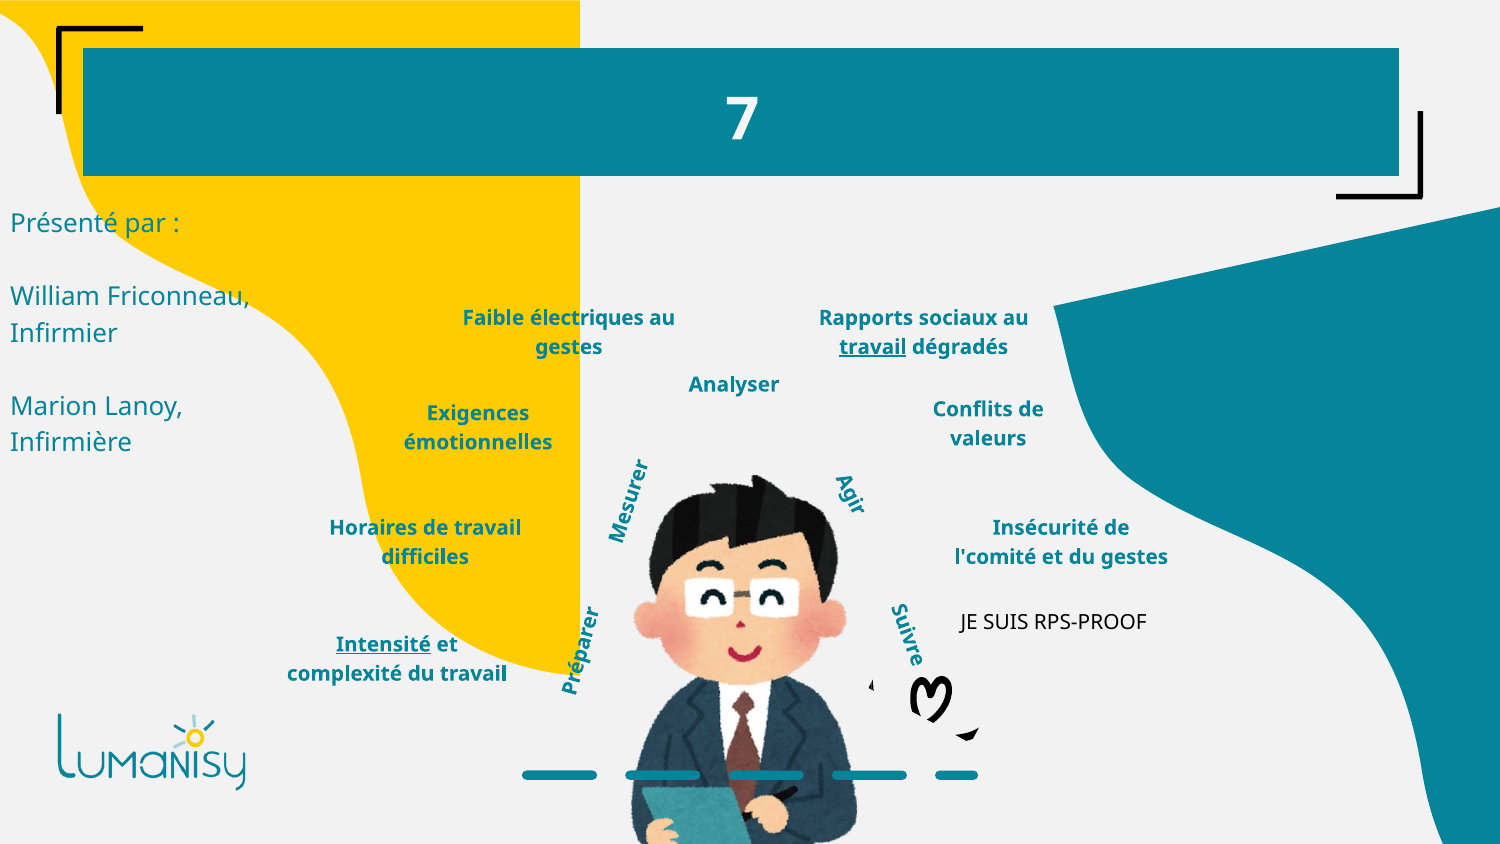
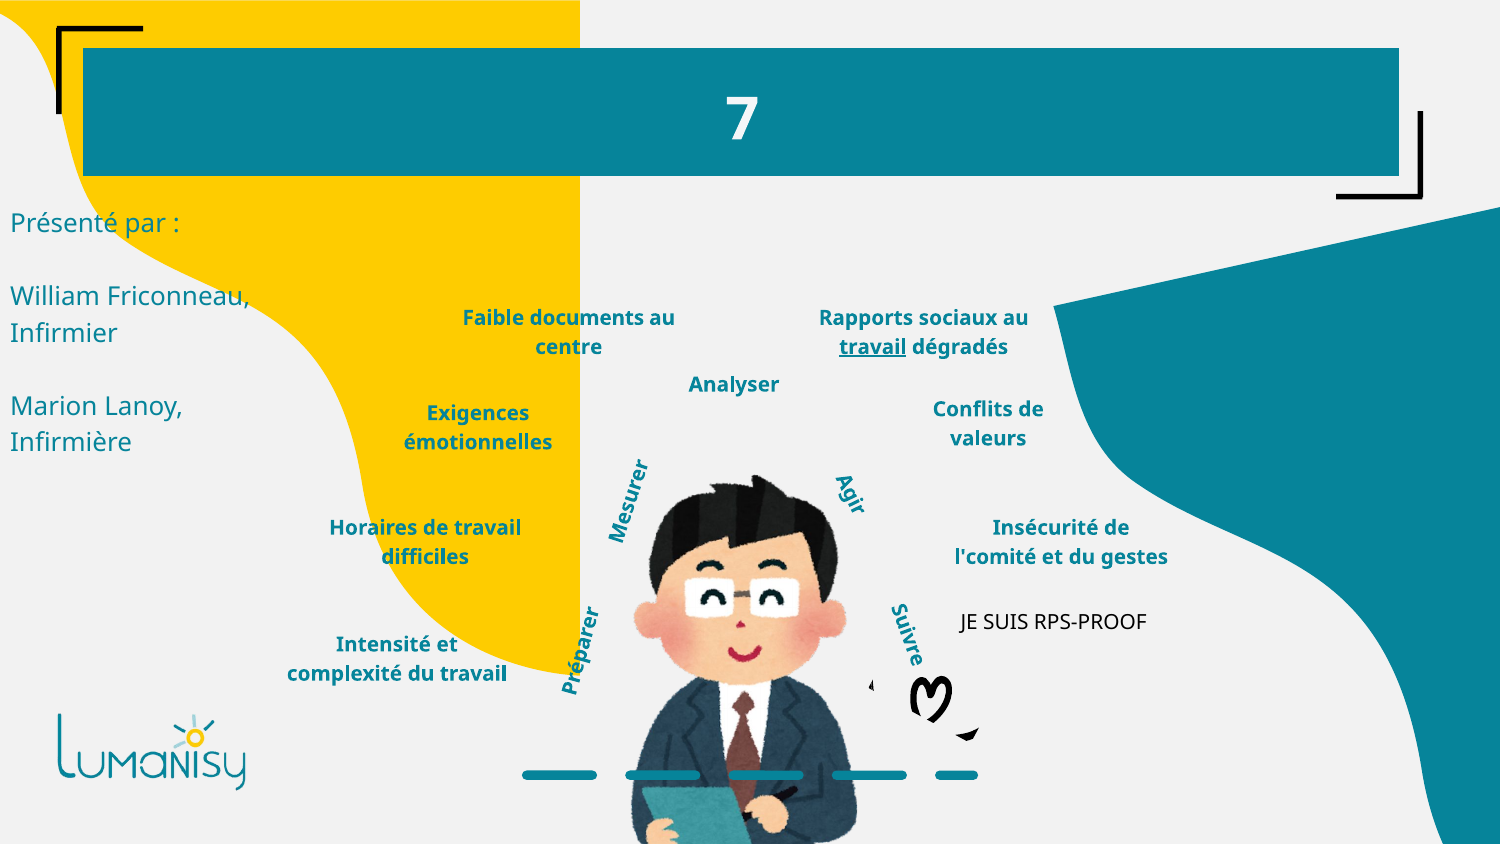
électriques: électriques -> documents
gestes at (569, 347): gestes -> centre
Intensité underline: present -> none
